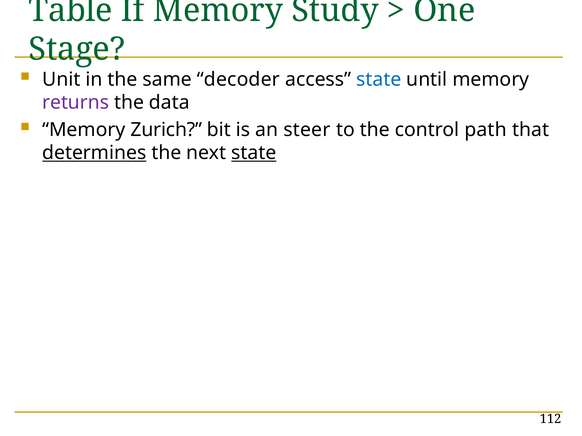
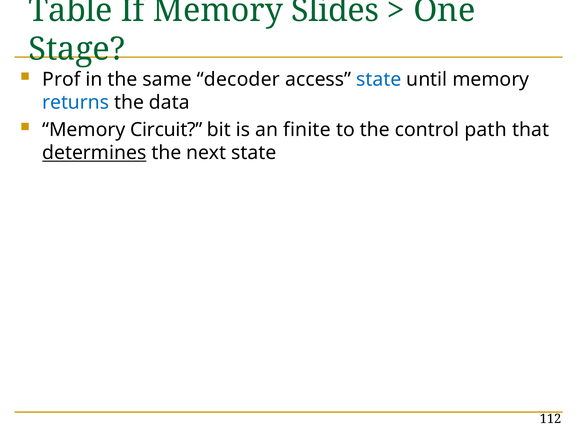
Study: Study -> Slides
Unit: Unit -> Prof
returns colour: purple -> blue
Zurich: Zurich -> Circuit
steer: steer -> finite
state at (254, 153) underline: present -> none
